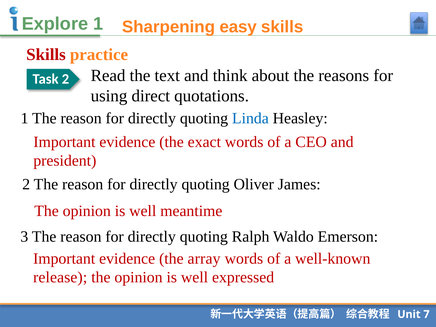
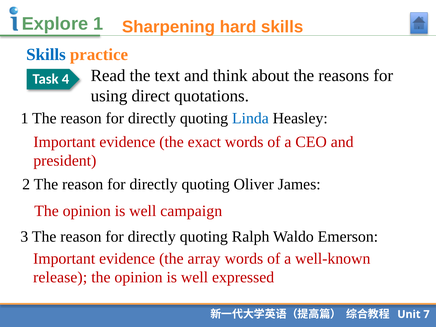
easy: easy -> hard
Skills at (46, 55) colour: red -> blue
Task 2: 2 -> 4
meantime: meantime -> campaign
